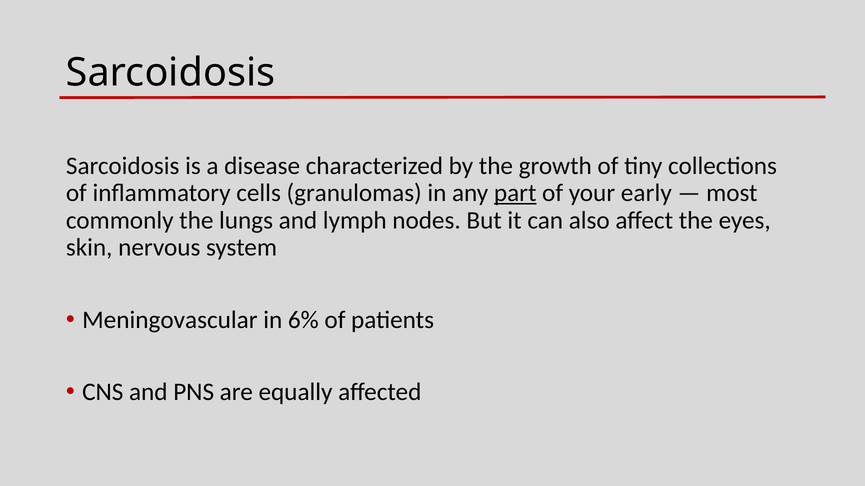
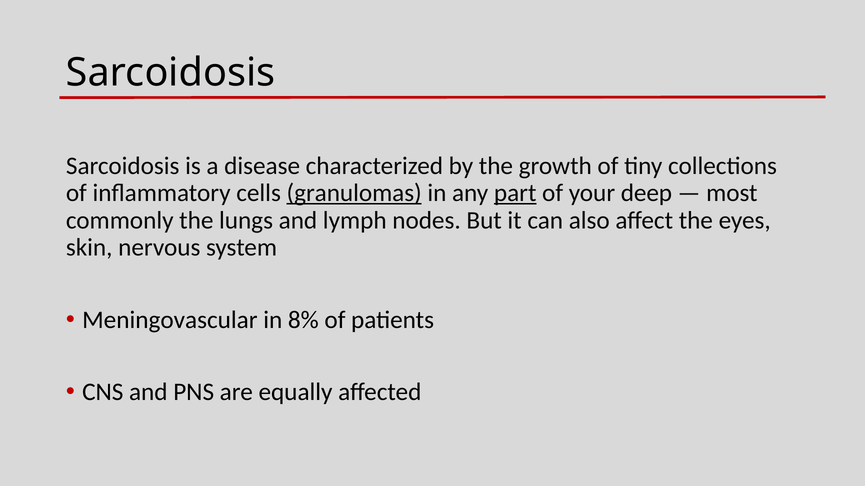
granulomas underline: none -> present
early: early -> deep
6%: 6% -> 8%
